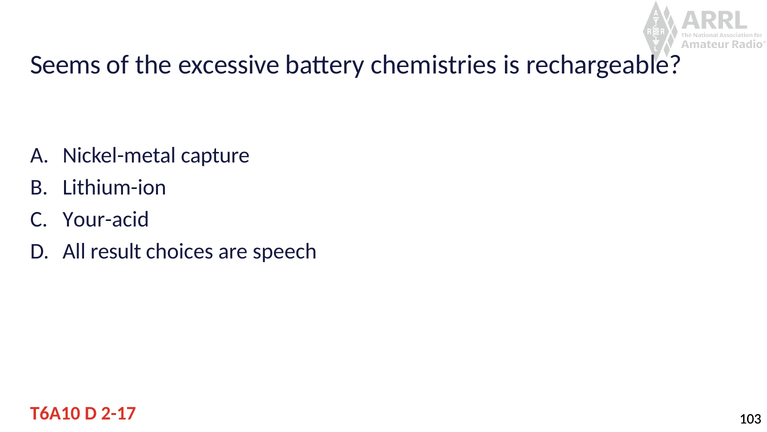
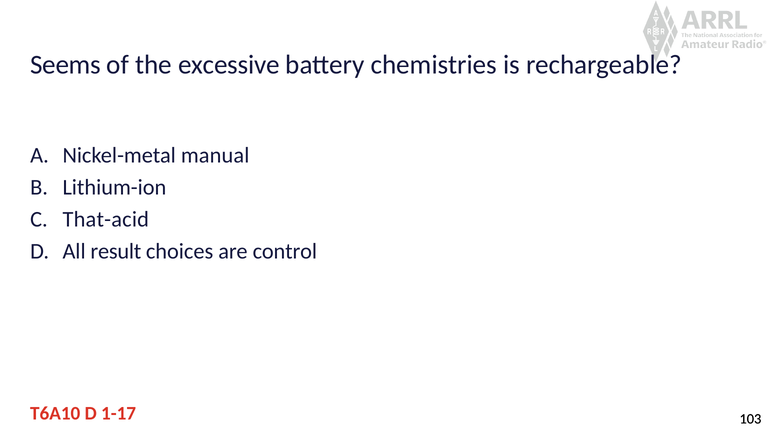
capture: capture -> manual
Your-acid: Your-acid -> That-acid
speech: speech -> control
2-17: 2-17 -> 1-17
